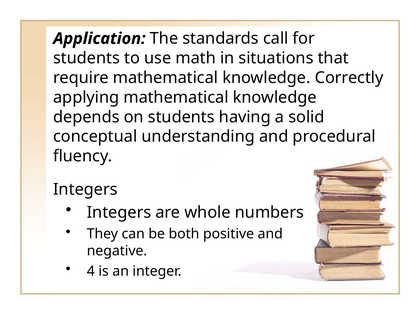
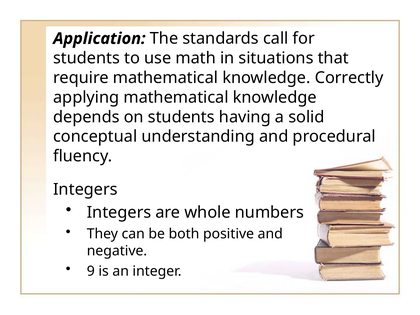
4: 4 -> 9
